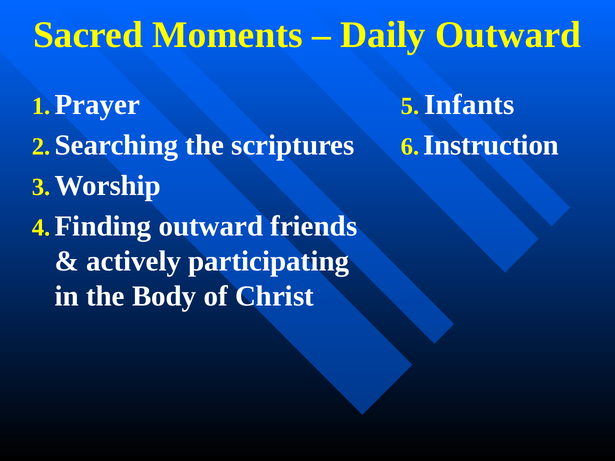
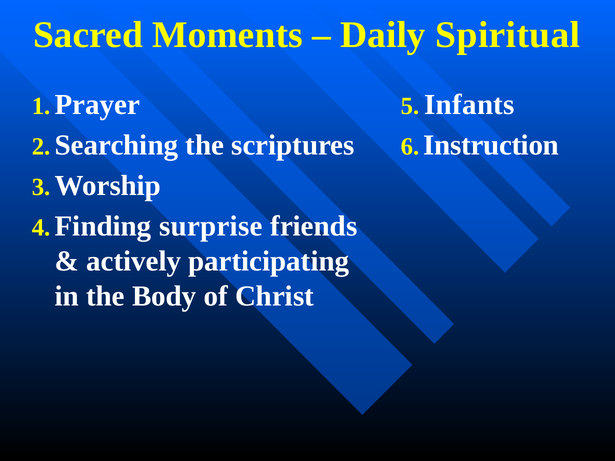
Daily Outward: Outward -> Spiritual
Finding outward: outward -> surprise
